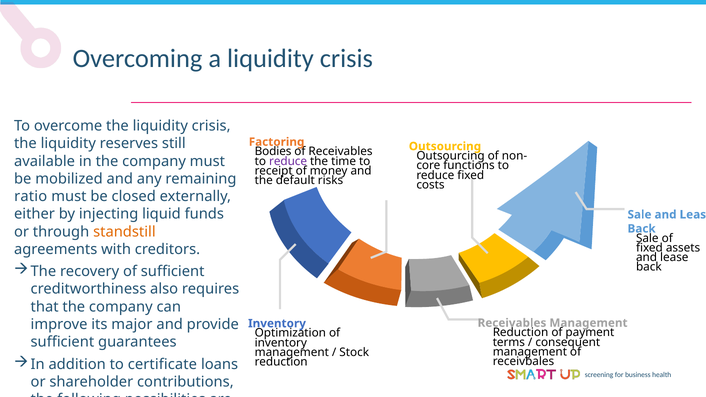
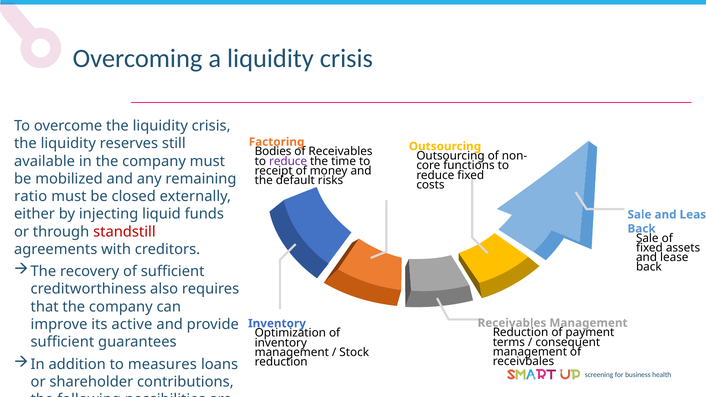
standstill colour: orange -> red
major: major -> active
certificate: certificate -> measures
